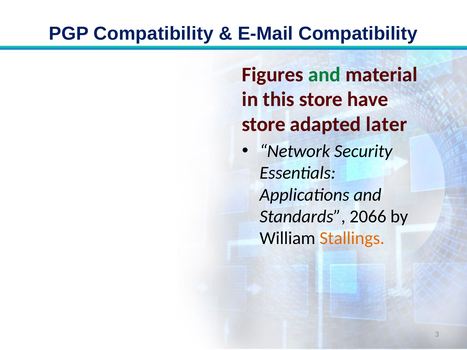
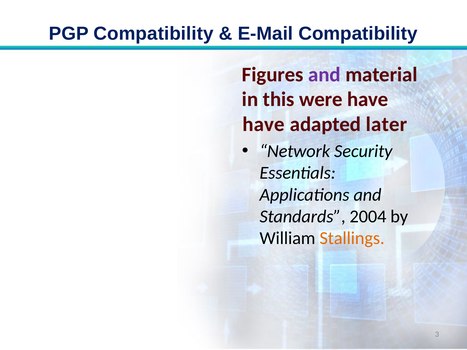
and at (324, 75) colour: green -> purple
this store: store -> were
store at (264, 124): store -> have
2066: 2066 -> 2004
